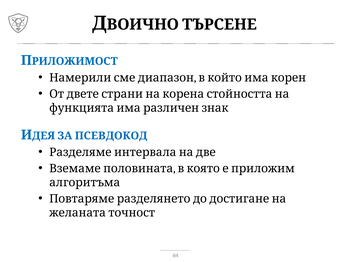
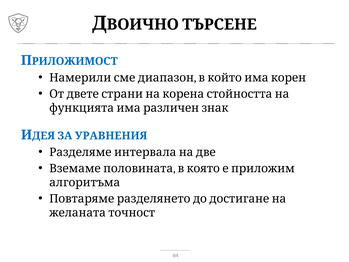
ПСЕВДОКОД: ПСЕВДОКОД -> УРАВНЕНИЯ
